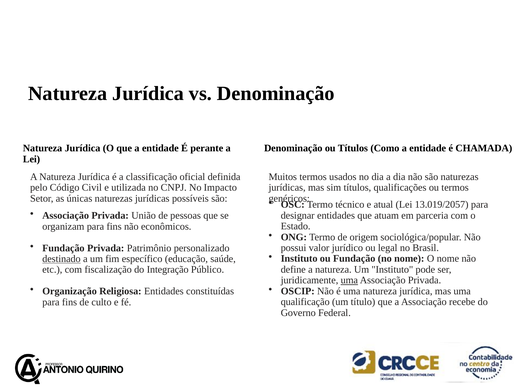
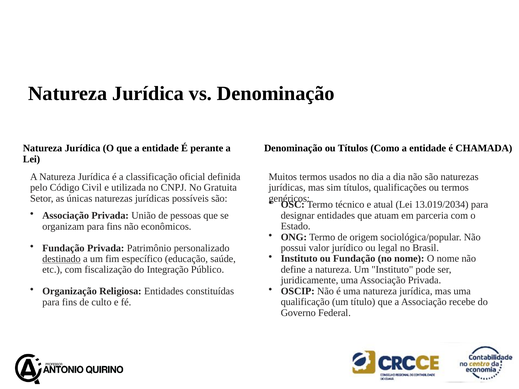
Impacto: Impacto -> Gratuita
13.019/2057: 13.019/2057 -> 13.019/2034
uma at (349, 280) underline: present -> none
